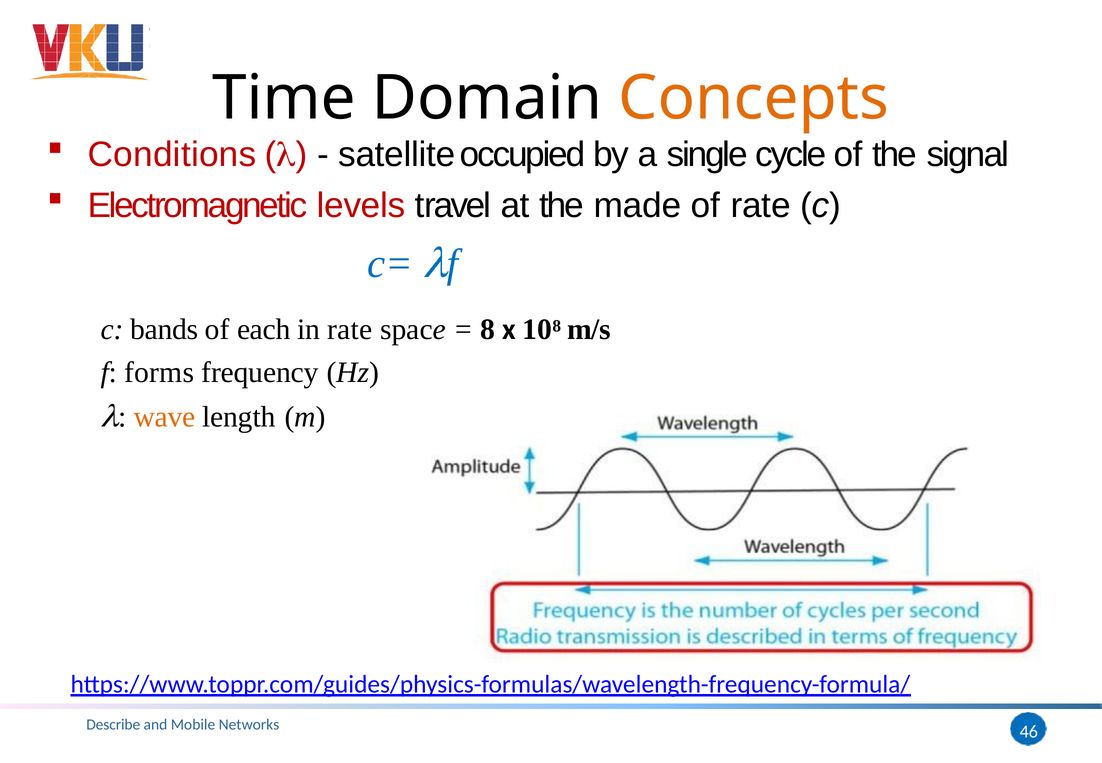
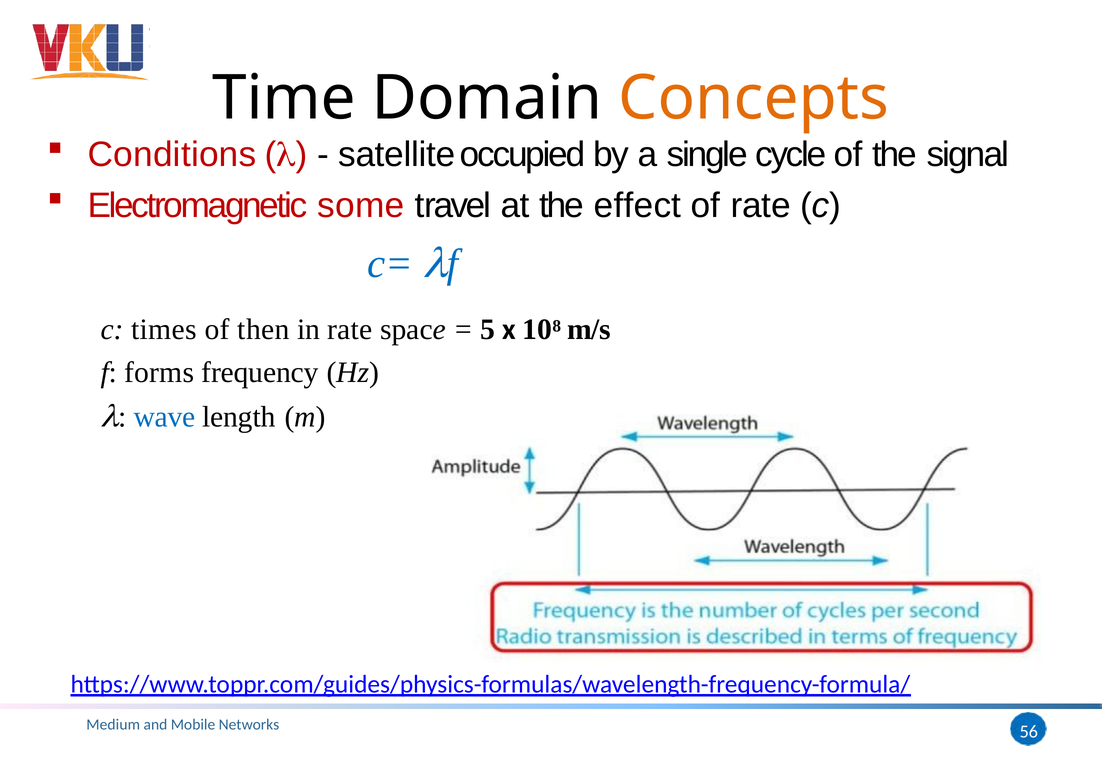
levels: levels -> some
made: made -> effect
bands: bands -> times
each: each -> then
8: 8 -> 5
wave colour: orange -> blue
Describe: Describe -> Medium
46: 46 -> 56
